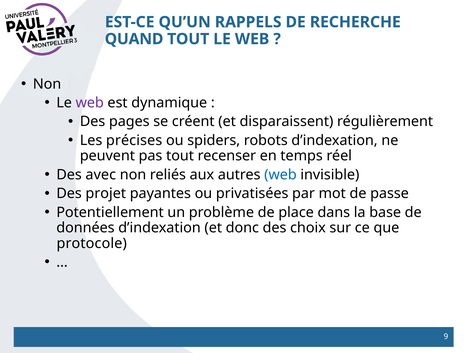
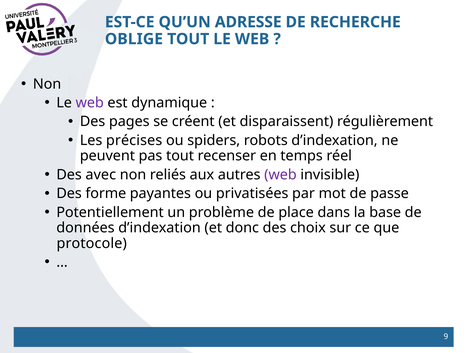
RAPPELS: RAPPELS -> ADRESSE
QUAND: QUAND -> OBLIGE
web at (280, 174) colour: blue -> purple
projet: projet -> forme
